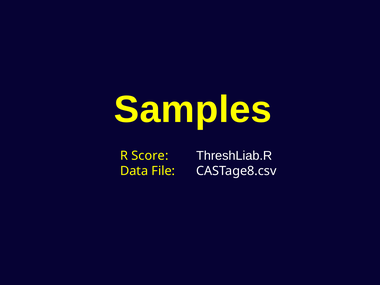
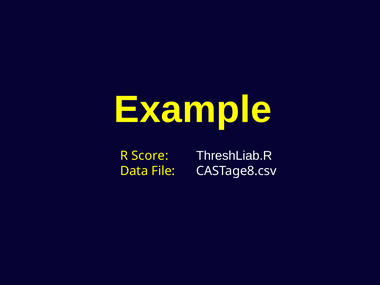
Samples: Samples -> Example
